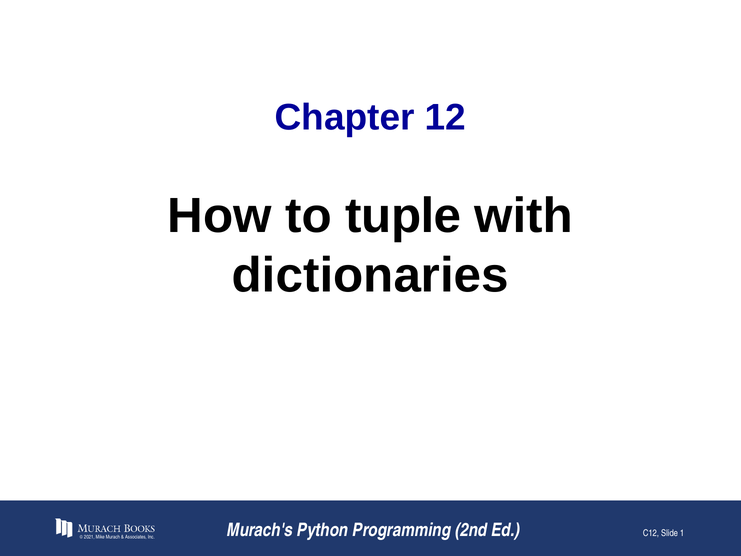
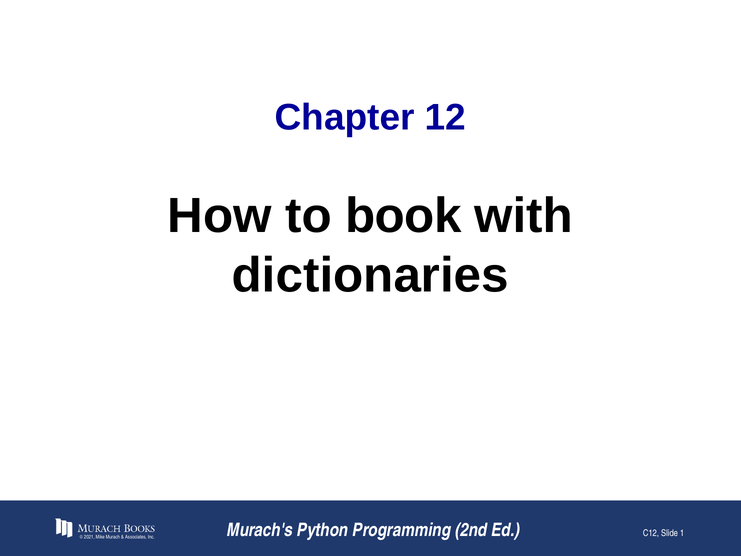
tuple: tuple -> book
